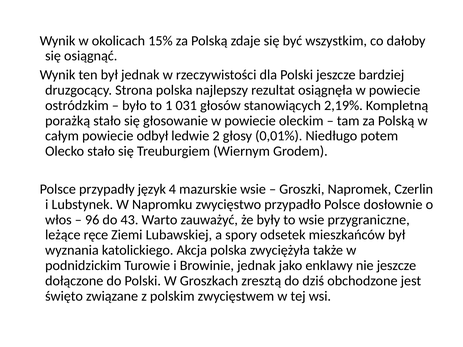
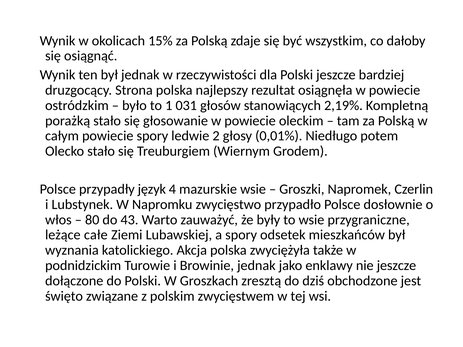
powiecie odbył: odbył -> spory
96: 96 -> 80
ręce: ręce -> całe
